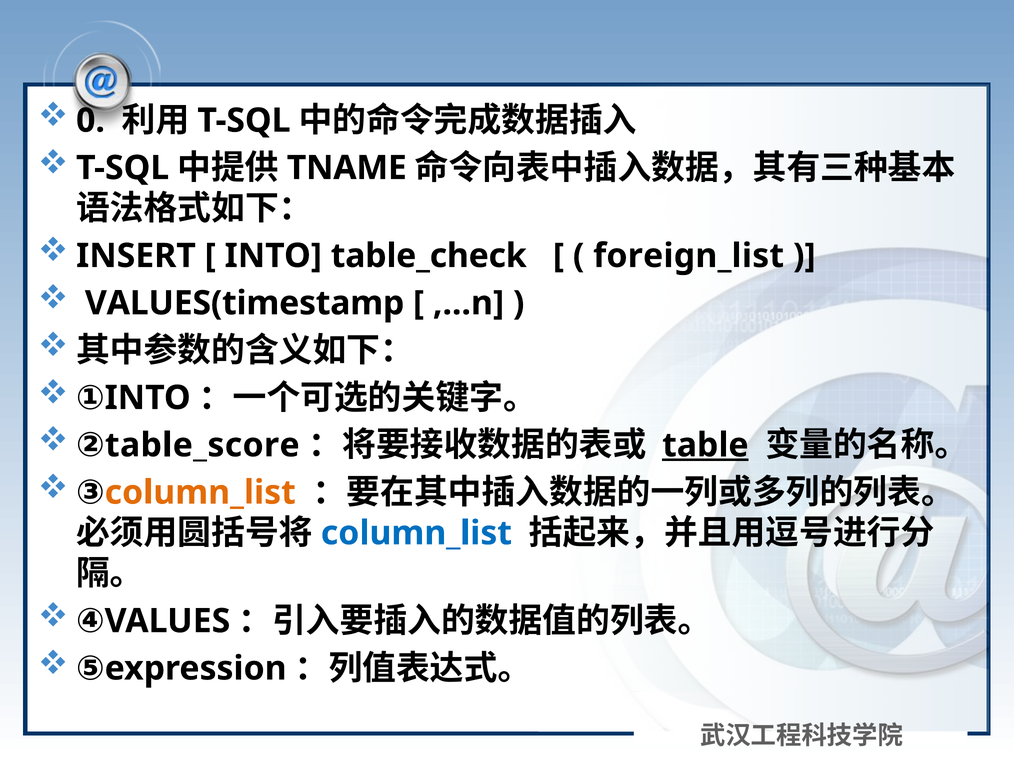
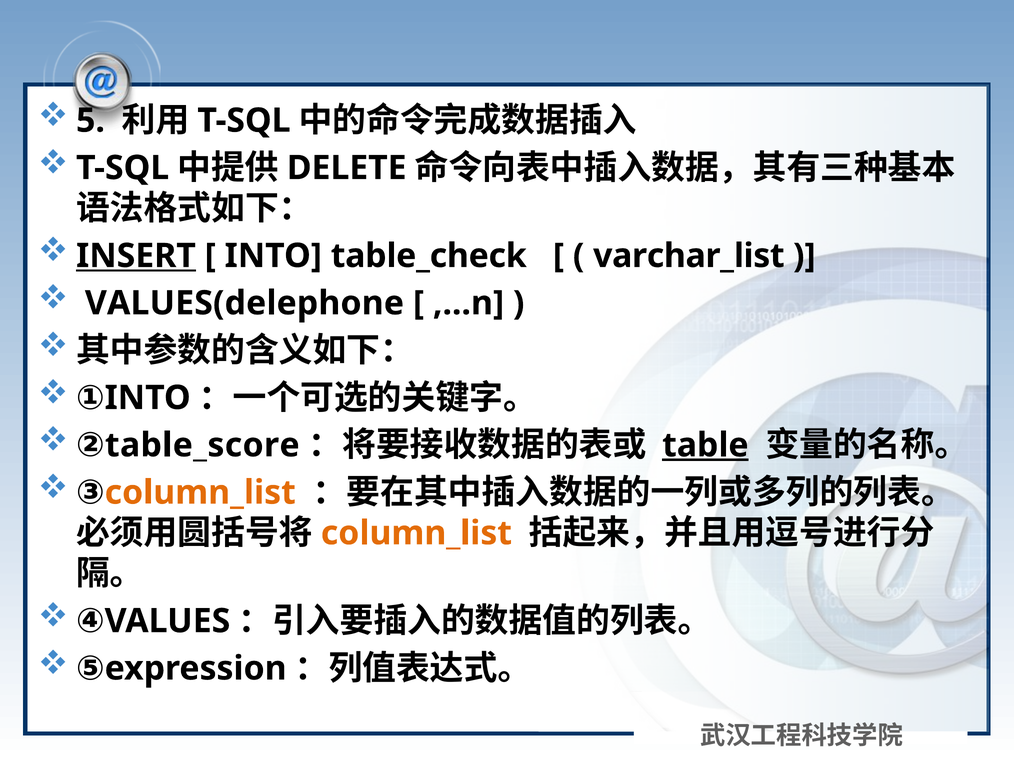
0: 0 -> 5
TNAME: TNAME -> DELETE
INSERT underline: none -> present
foreign_list: foreign_list -> varchar_list
VALUES(timestamp: VALUES(timestamp -> VALUES(delephone
column_list at (416, 533) colour: blue -> orange
